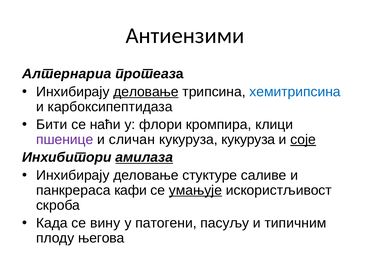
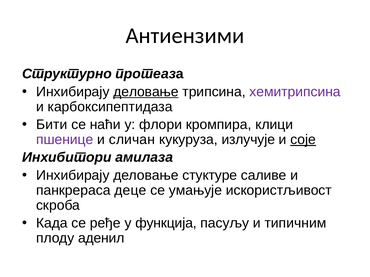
Алтернариа: Алтернариа -> Структурно
хемитрипсина colour: blue -> purple
кукуруза кукуруза: кукуруза -> излучује
амилаза underline: present -> none
кафи: кафи -> деце
умањује underline: present -> none
вину: вину -> ређе
патогени: патогени -> функција
његова: његова -> аденил
